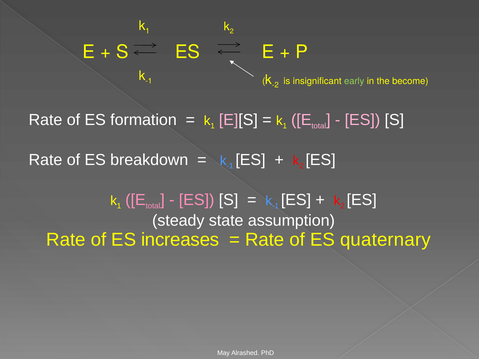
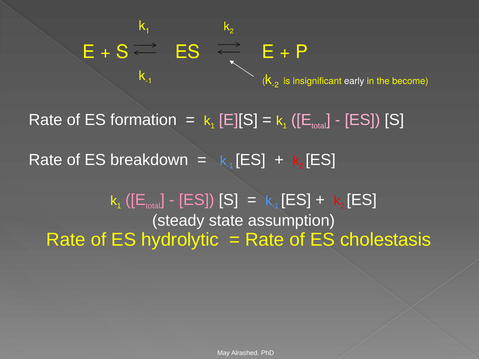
early colour: light green -> white
increases: increases -> hydrolytic
quaternary: quaternary -> cholestasis
